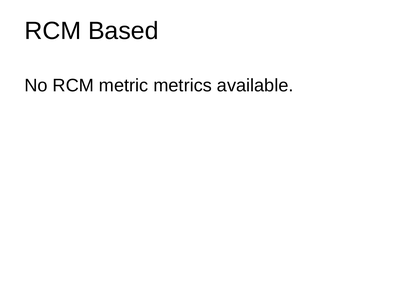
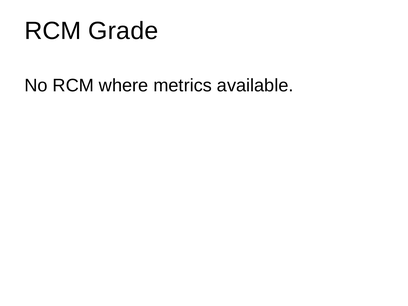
Based: Based -> Grade
metric: metric -> where
